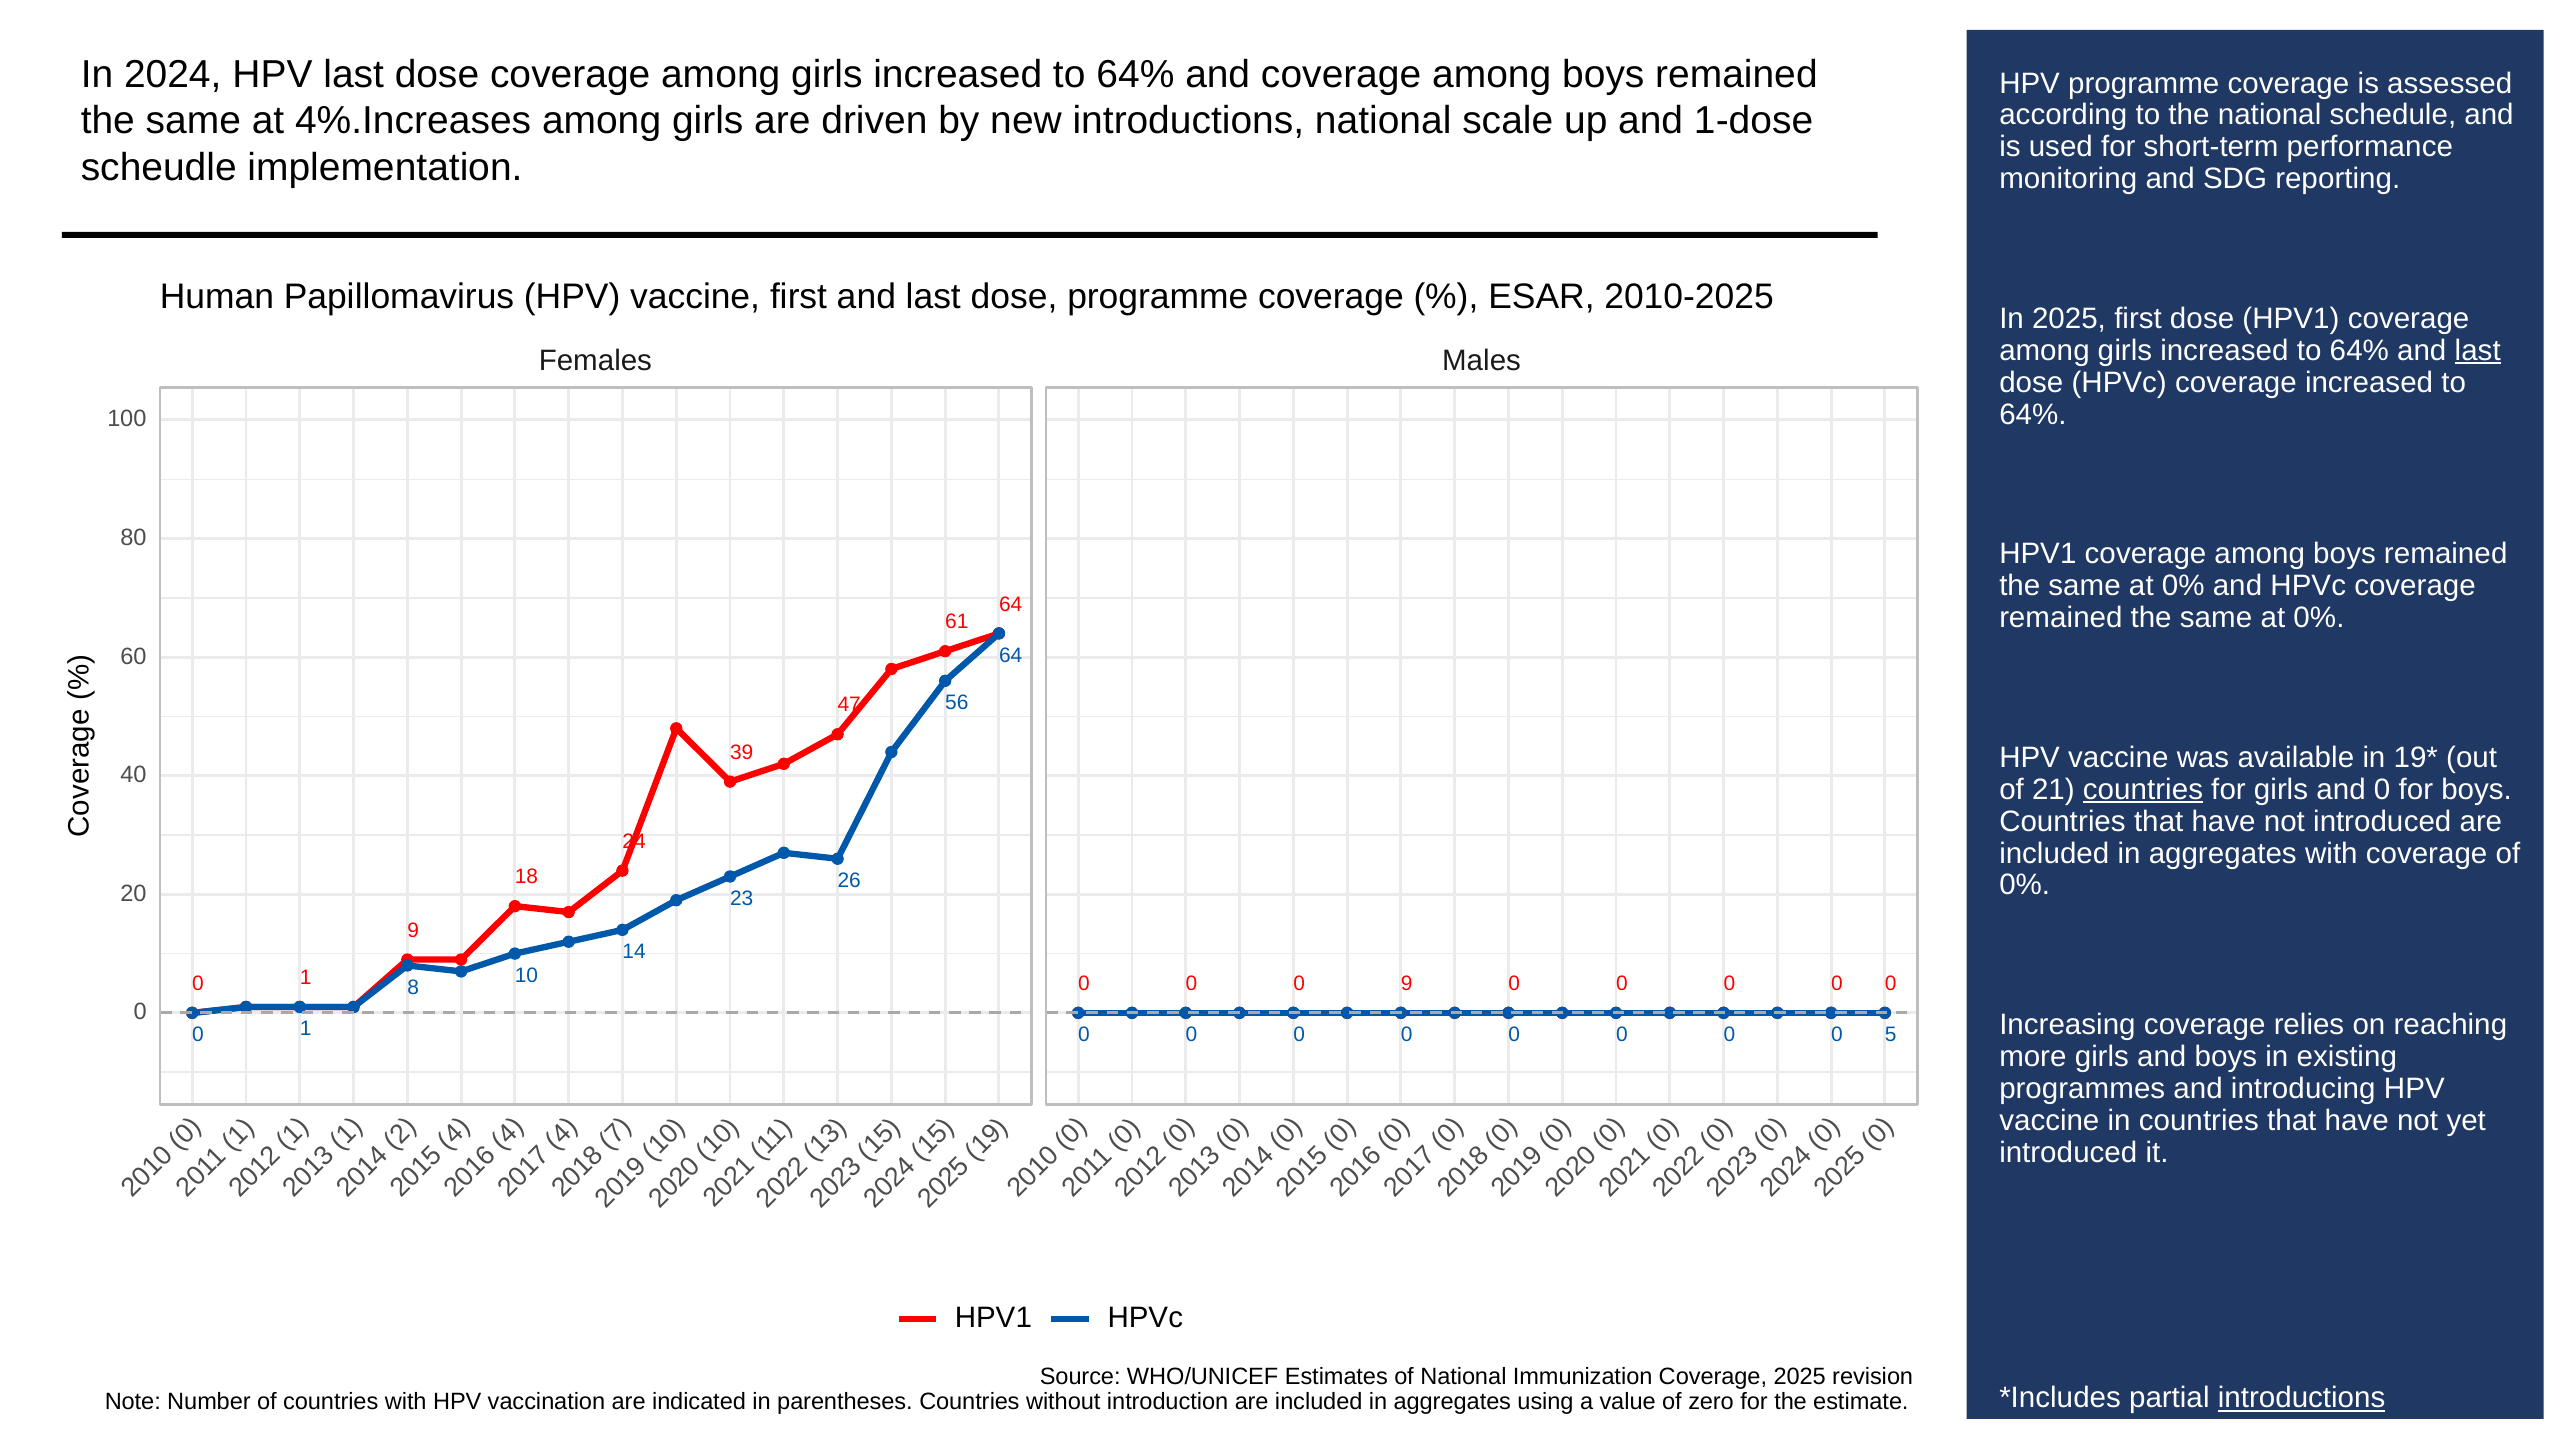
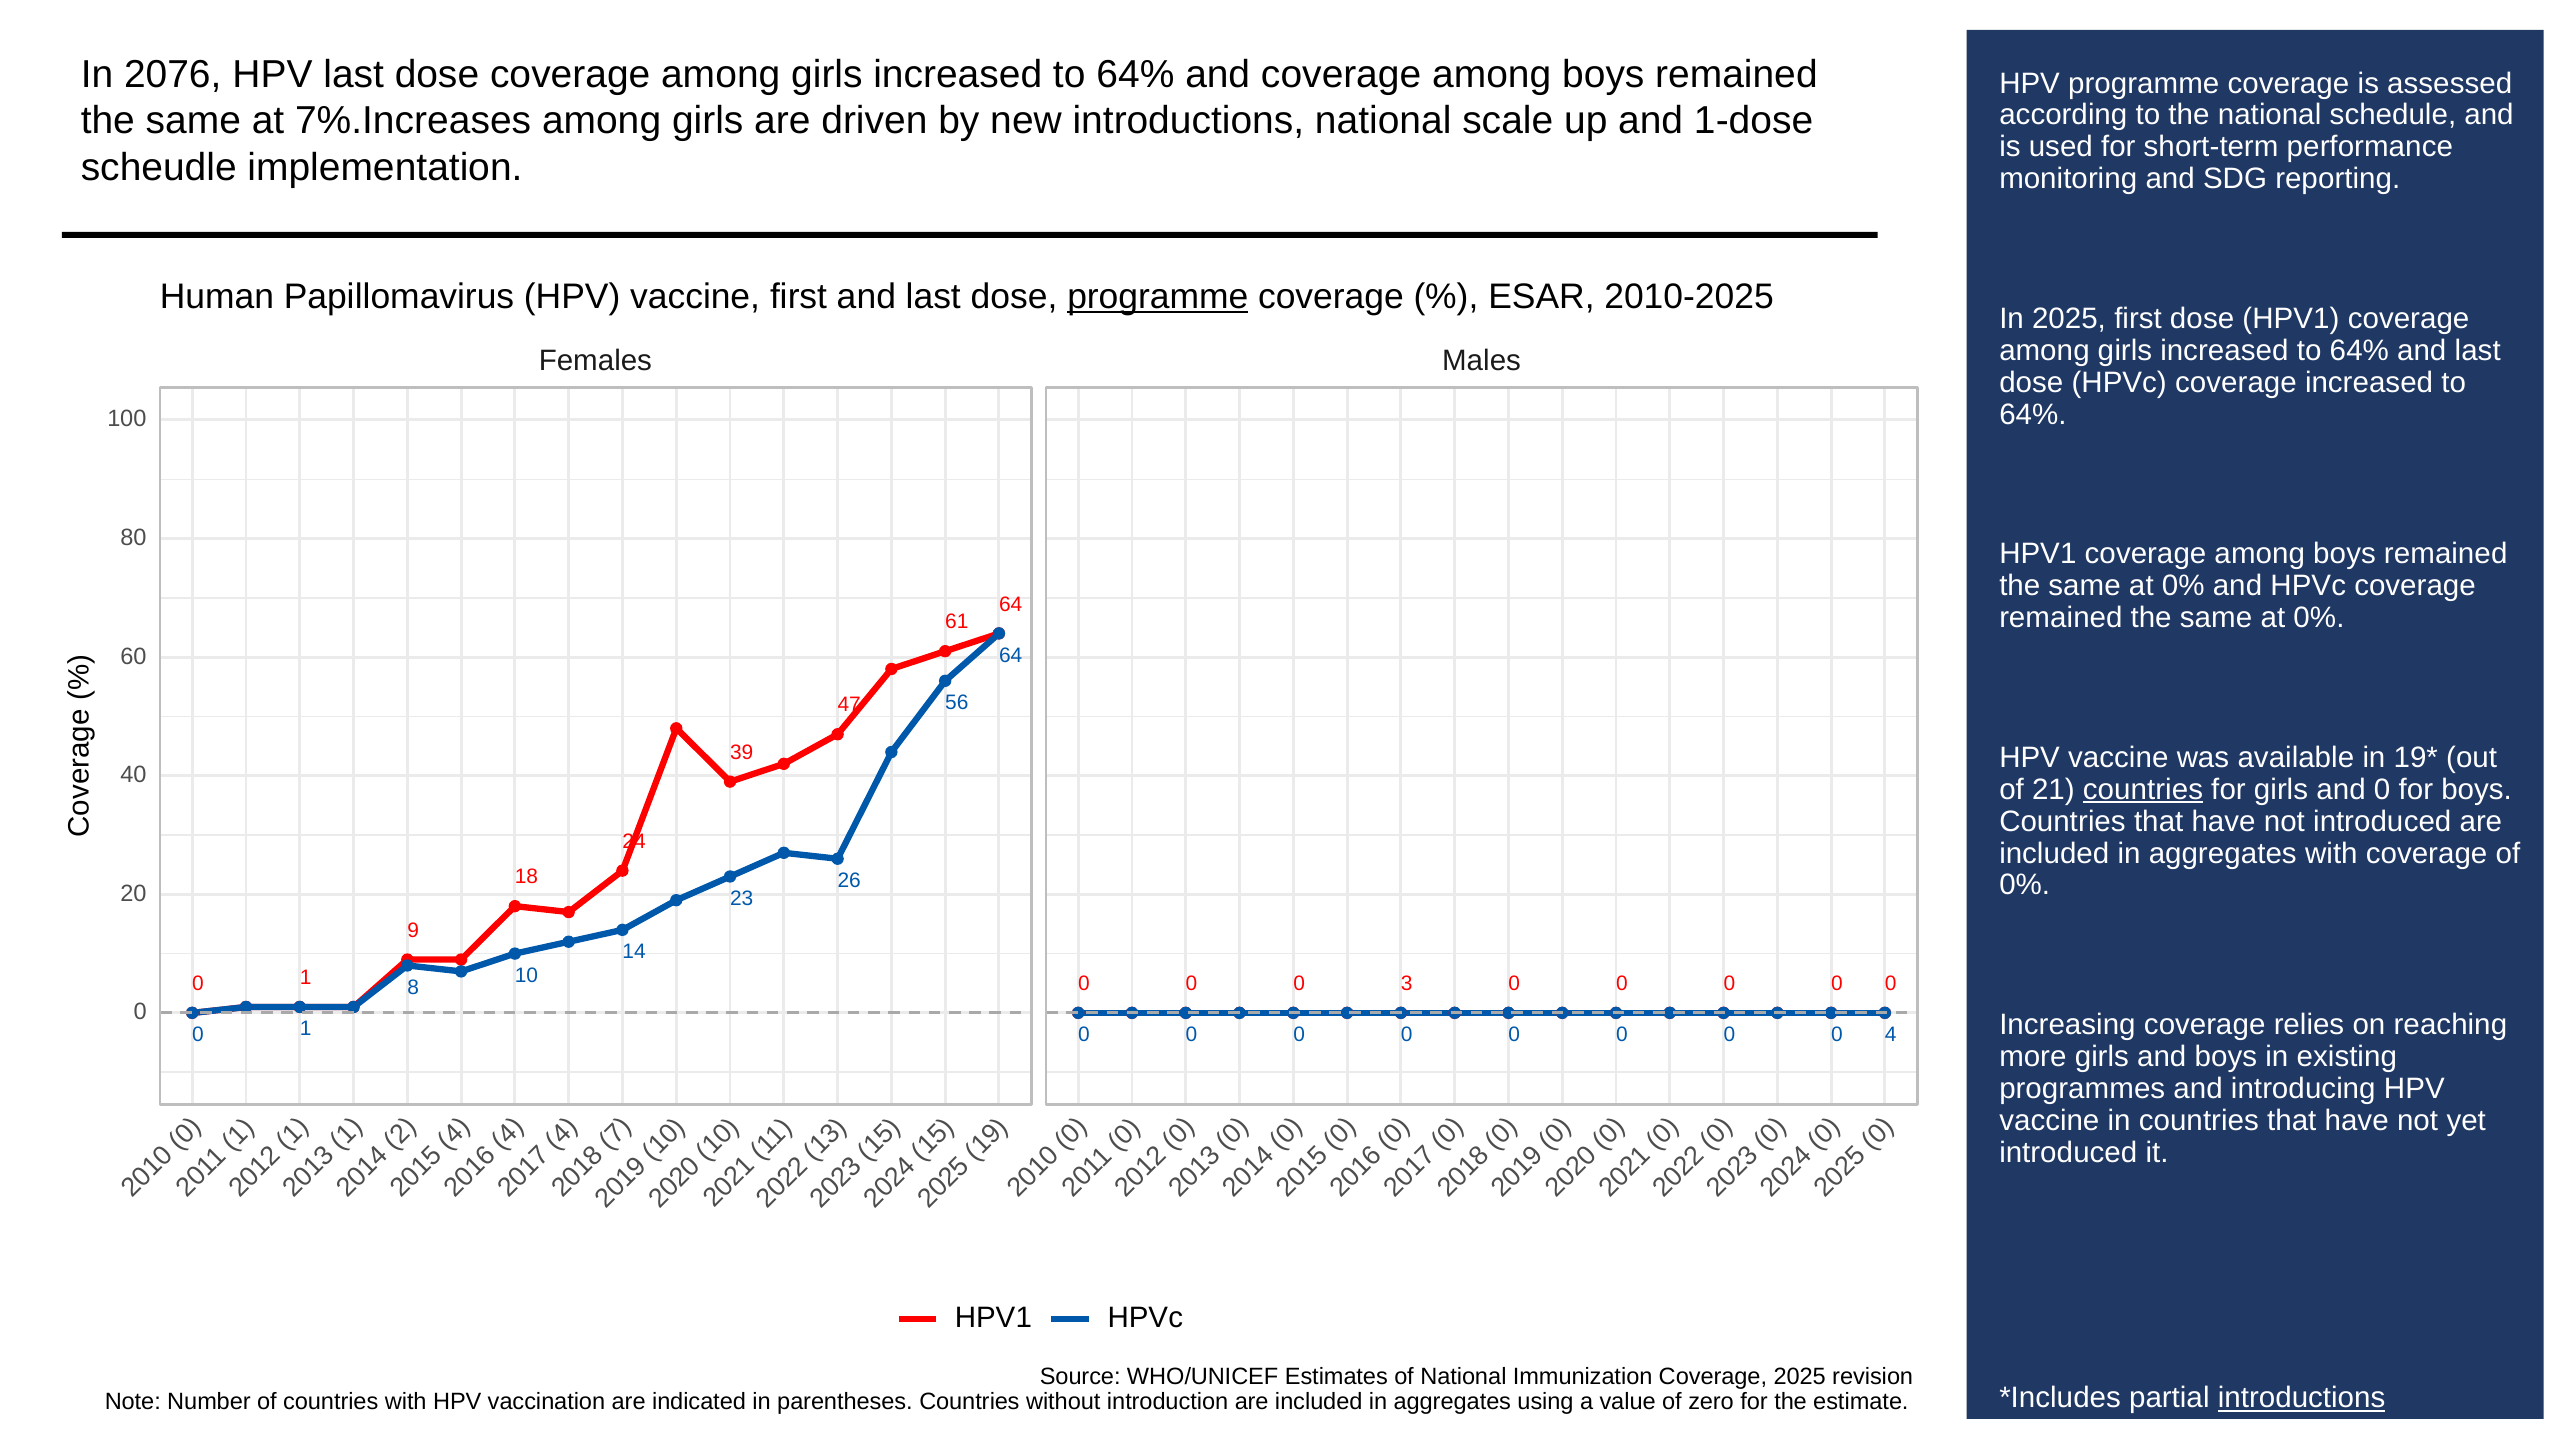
2024: 2024 -> 2076
4%.Increases: 4%.Increases -> 7%.Increases
programme at (1158, 297) underline: none -> present
last at (2478, 351) underline: present -> none
0 9: 9 -> 3
0 5: 5 -> 4
